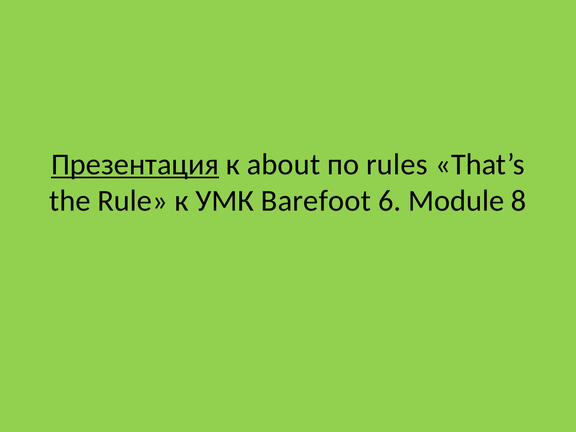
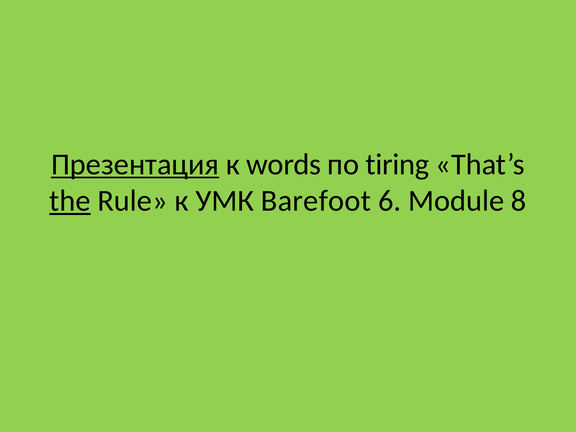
about: about -> words
rules: rules -> tiring
the underline: none -> present
